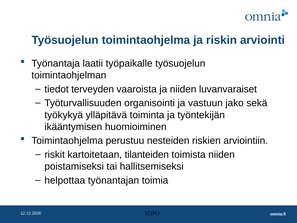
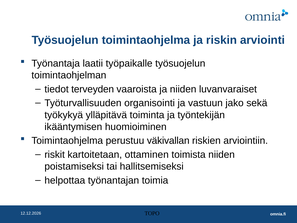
nesteiden: nesteiden -> väkivallan
tilanteiden: tilanteiden -> ottaminen
